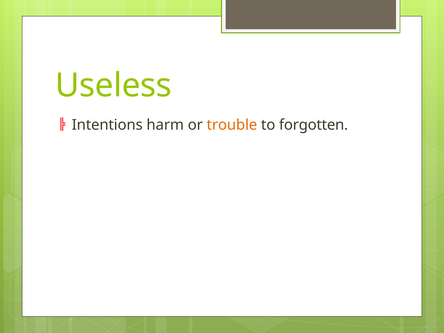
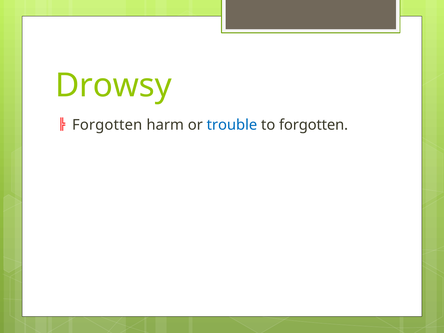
Useless: Useless -> Drowsy
Intentions at (107, 125): Intentions -> Forgotten
trouble colour: orange -> blue
